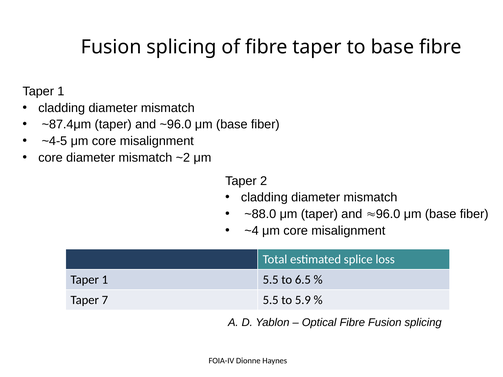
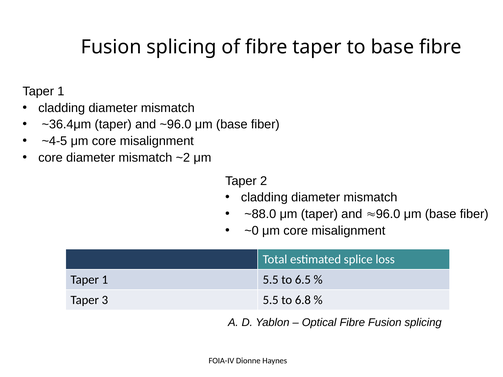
~87.4μm: ~87.4μm -> ~36.4μm
~4: ~4 -> ~0
7: 7 -> 3
5.9: 5.9 -> 6.8
